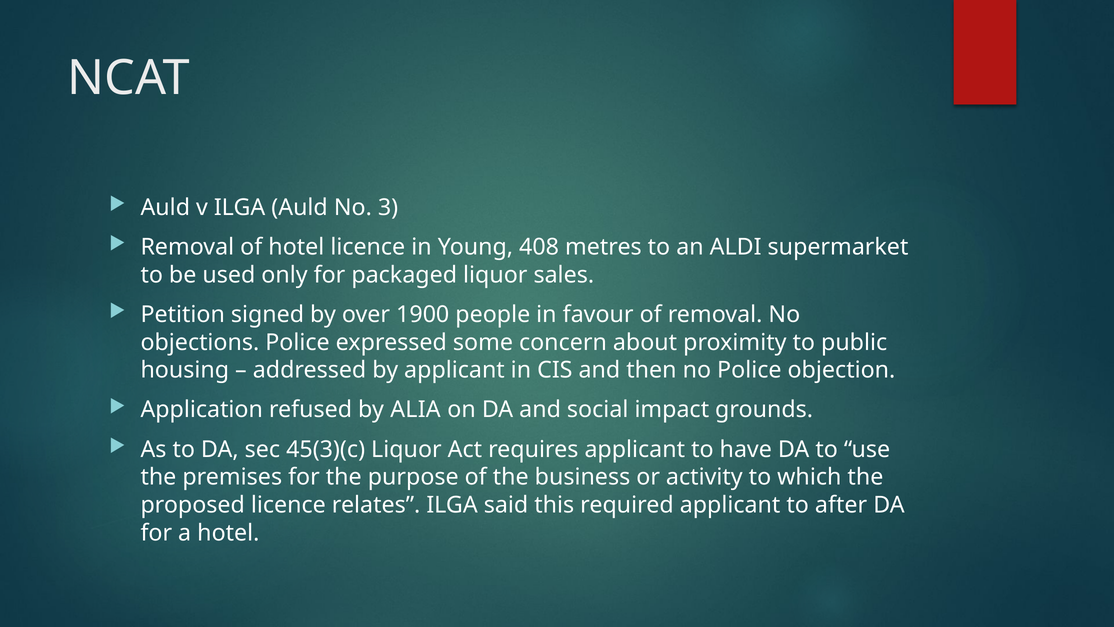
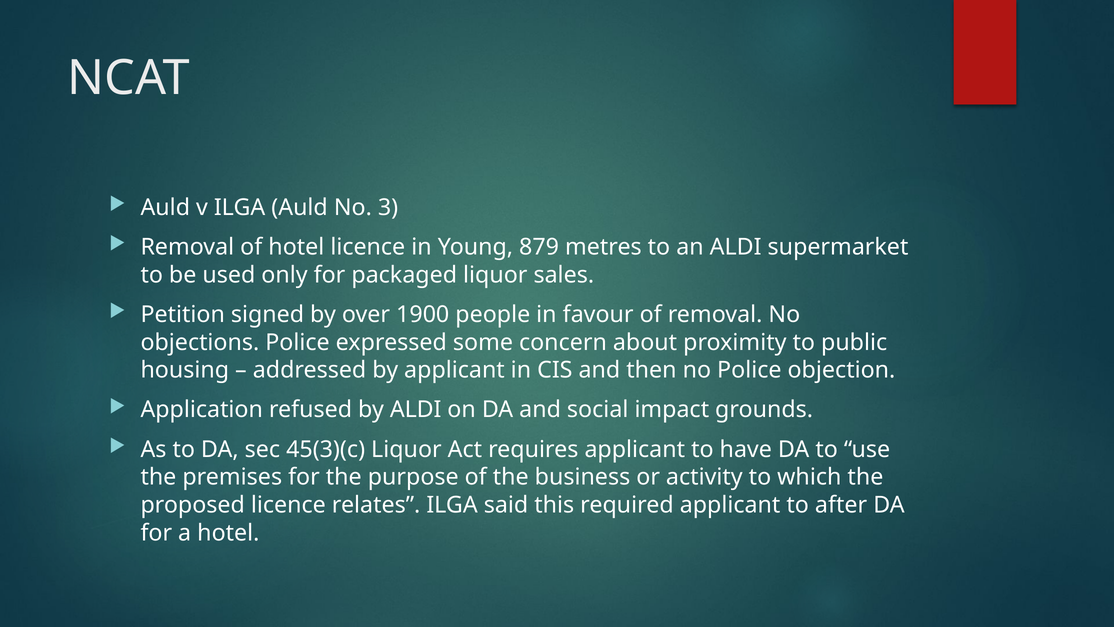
408: 408 -> 879
by ALIA: ALIA -> ALDI
